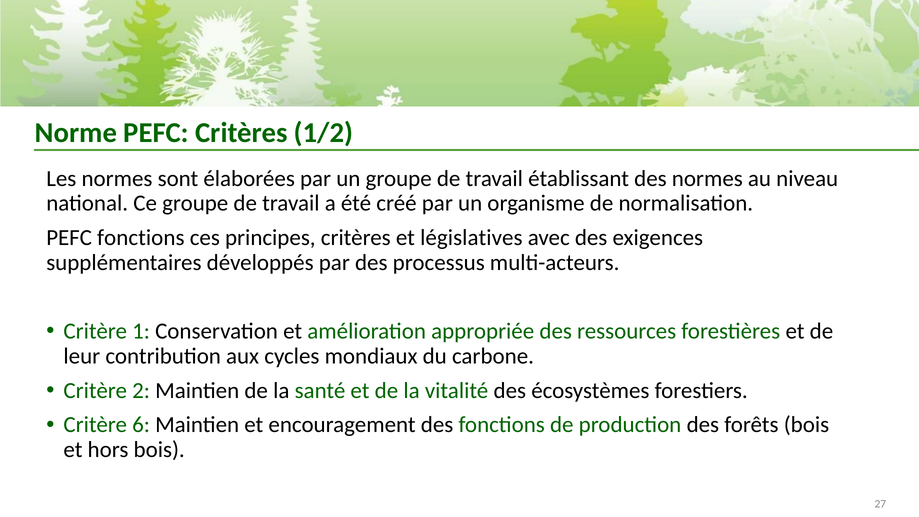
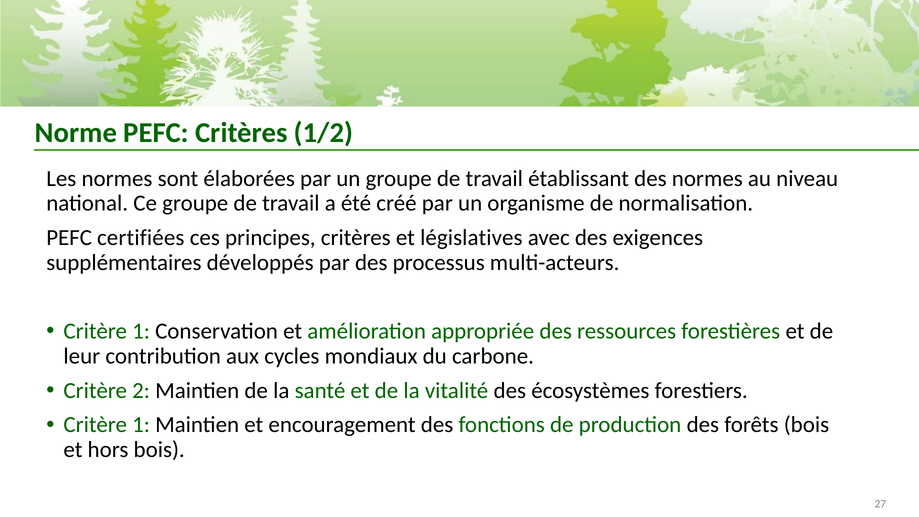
PEFC fonctions: fonctions -> certifiées
6 at (141, 425): 6 -> 1
